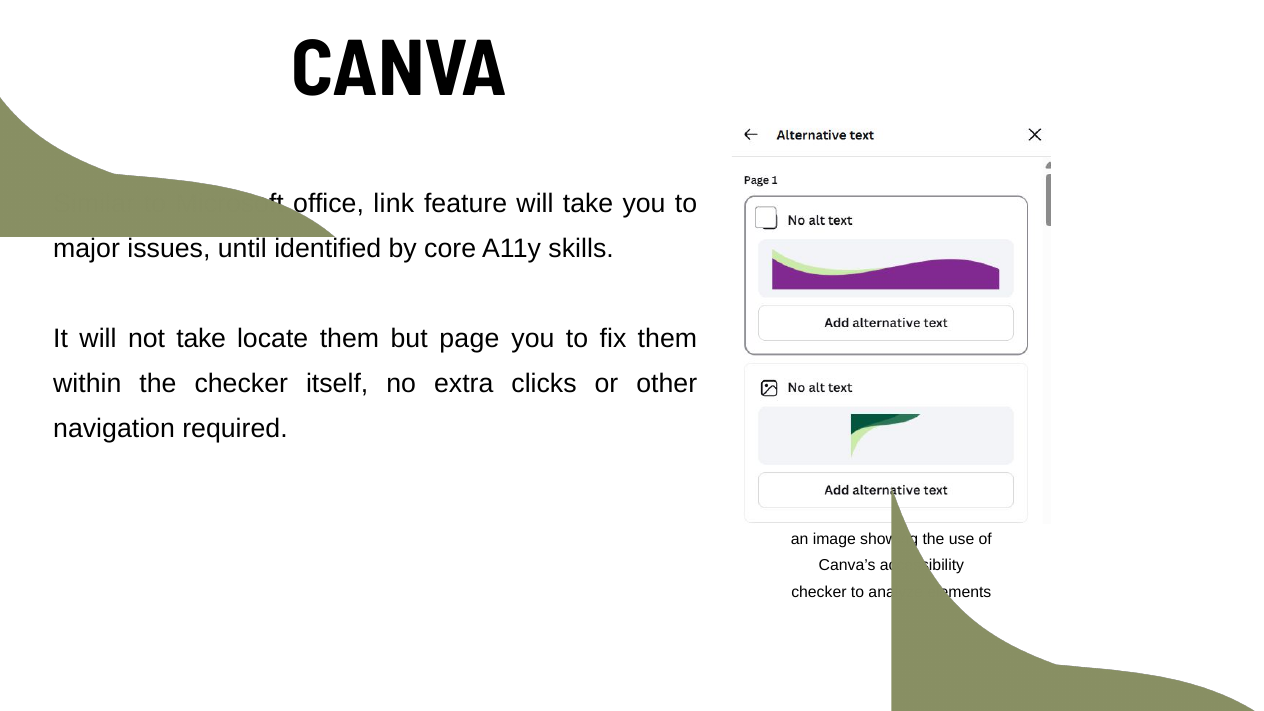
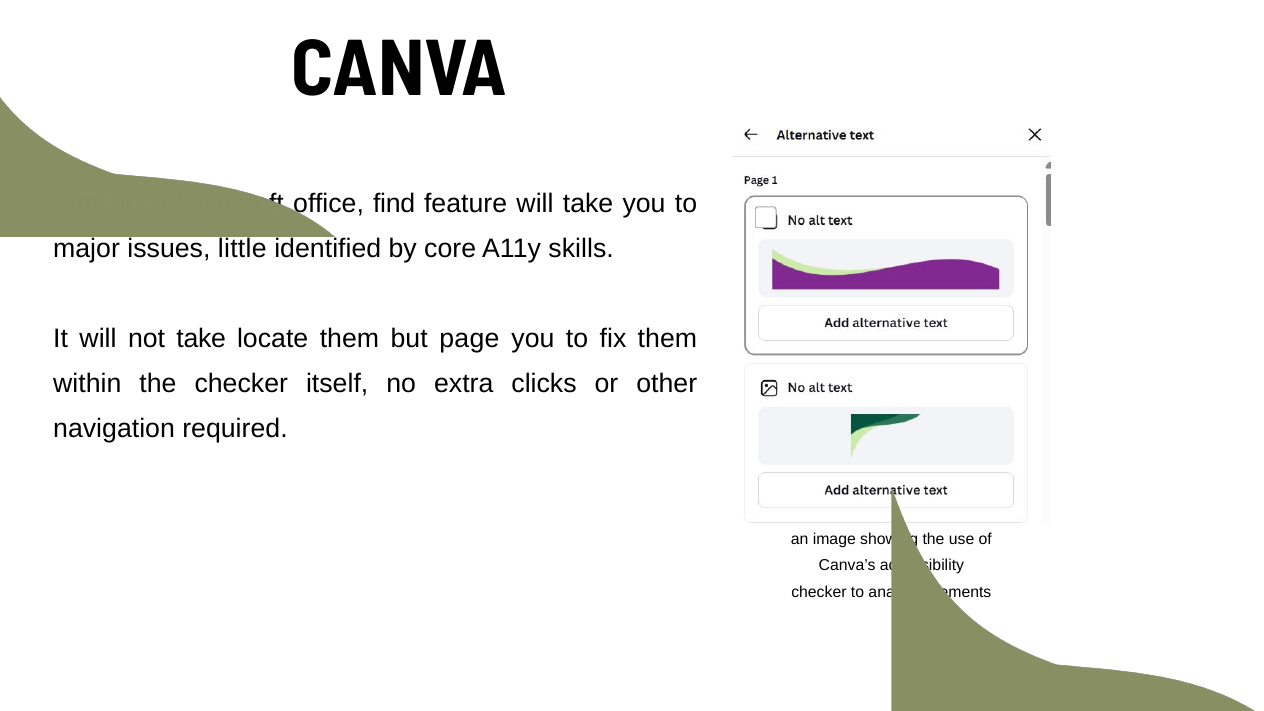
link: link -> find
until: until -> little
